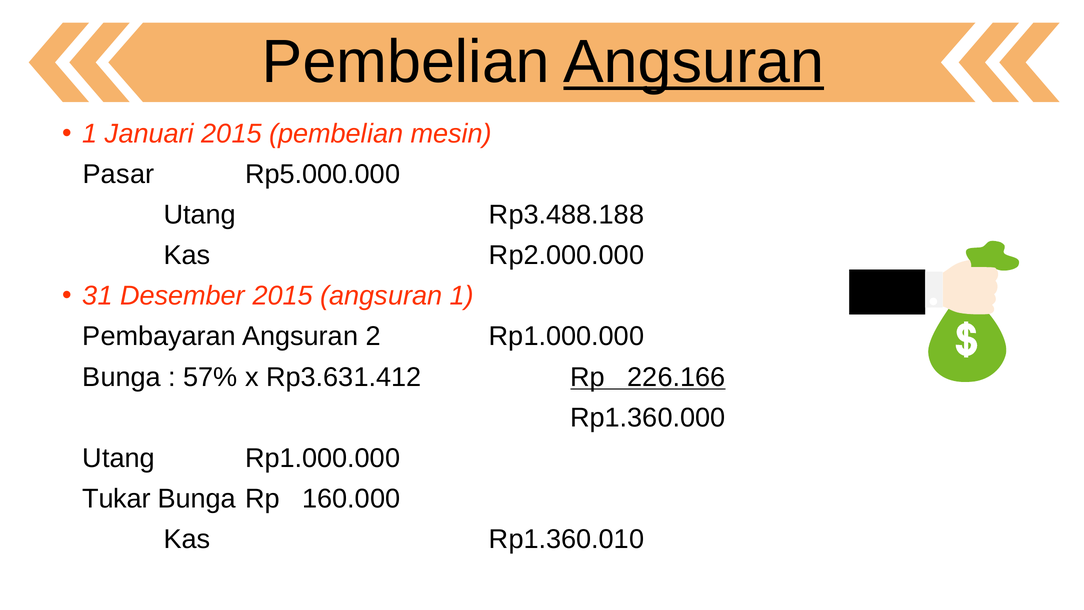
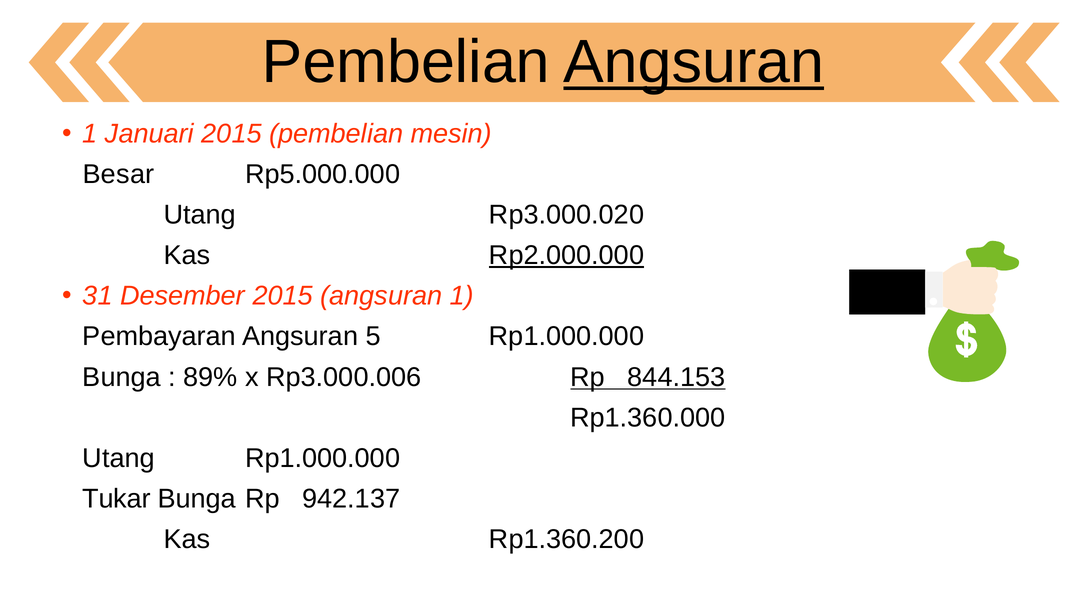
Pasar: Pasar -> Besar
Rp3.488.188: Rp3.488.188 -> Rp3.000.020
Rp2.000.000 underline: none -> present
2: 2 -> 5
57%: 57% -> 89%
Rp3.631.412: Rp3.631.412 -> Rp3.000.006
226.166: 226.166 -> 844.153
160.000: 160.000 -> 942.137
Rp1.360.010: Rp1.360.010 -> Rp1.360.200
